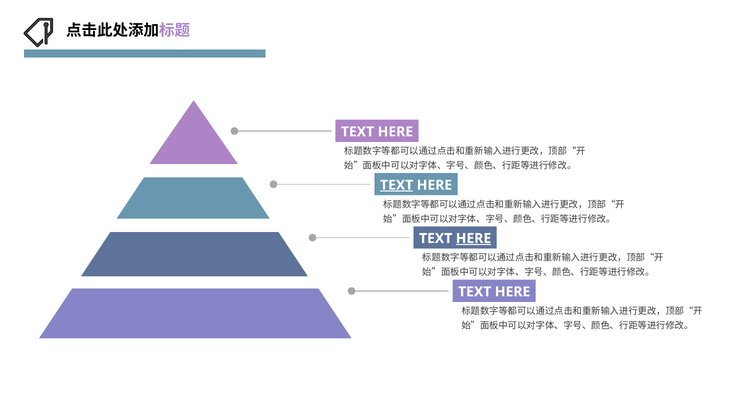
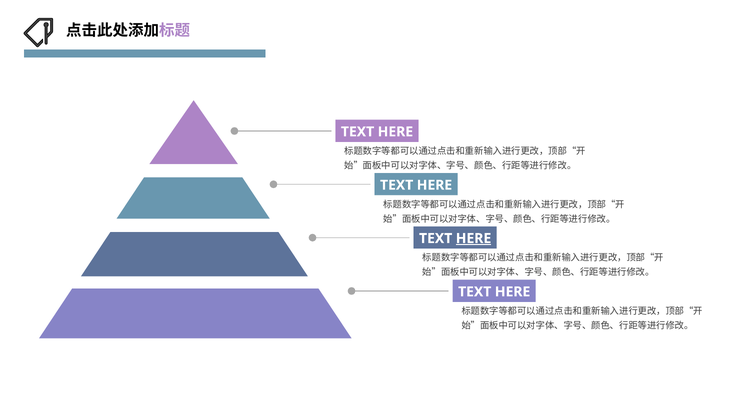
TEXT at (397, 185) underline: present -> none
